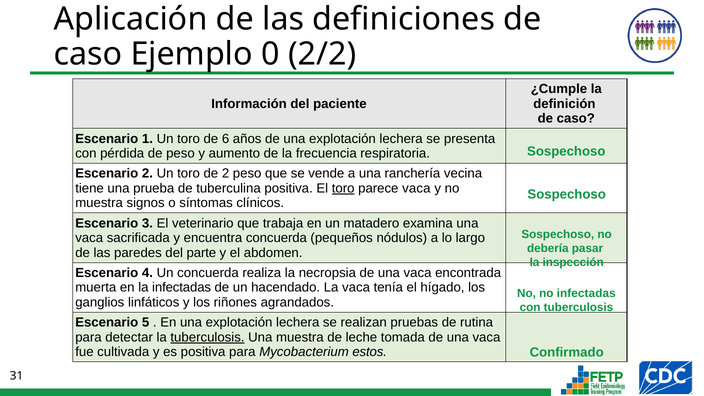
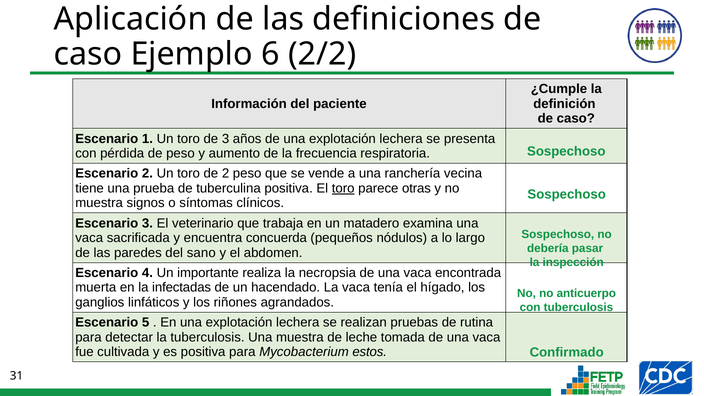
0: 0 -> 6
de 6: 6 -> 3
parece vaca: vaca -> otras
parte: parte -> sano
Un concuerda: concuerda -> importante
no infectadas: infectadas -> anticuerpo
tuberculosis at (208, 337) underline: present -> none
